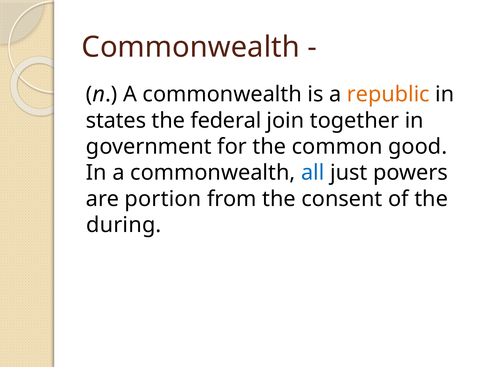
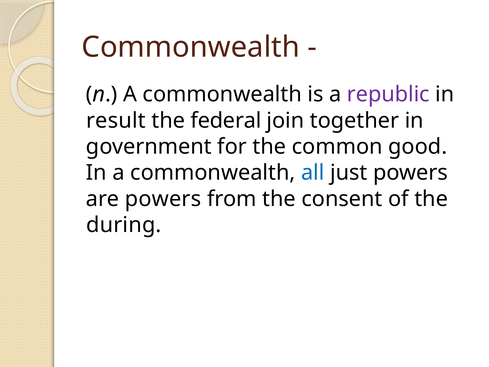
republic colour: orange -> purple
states: states -> result
are portion: portion -> powers
